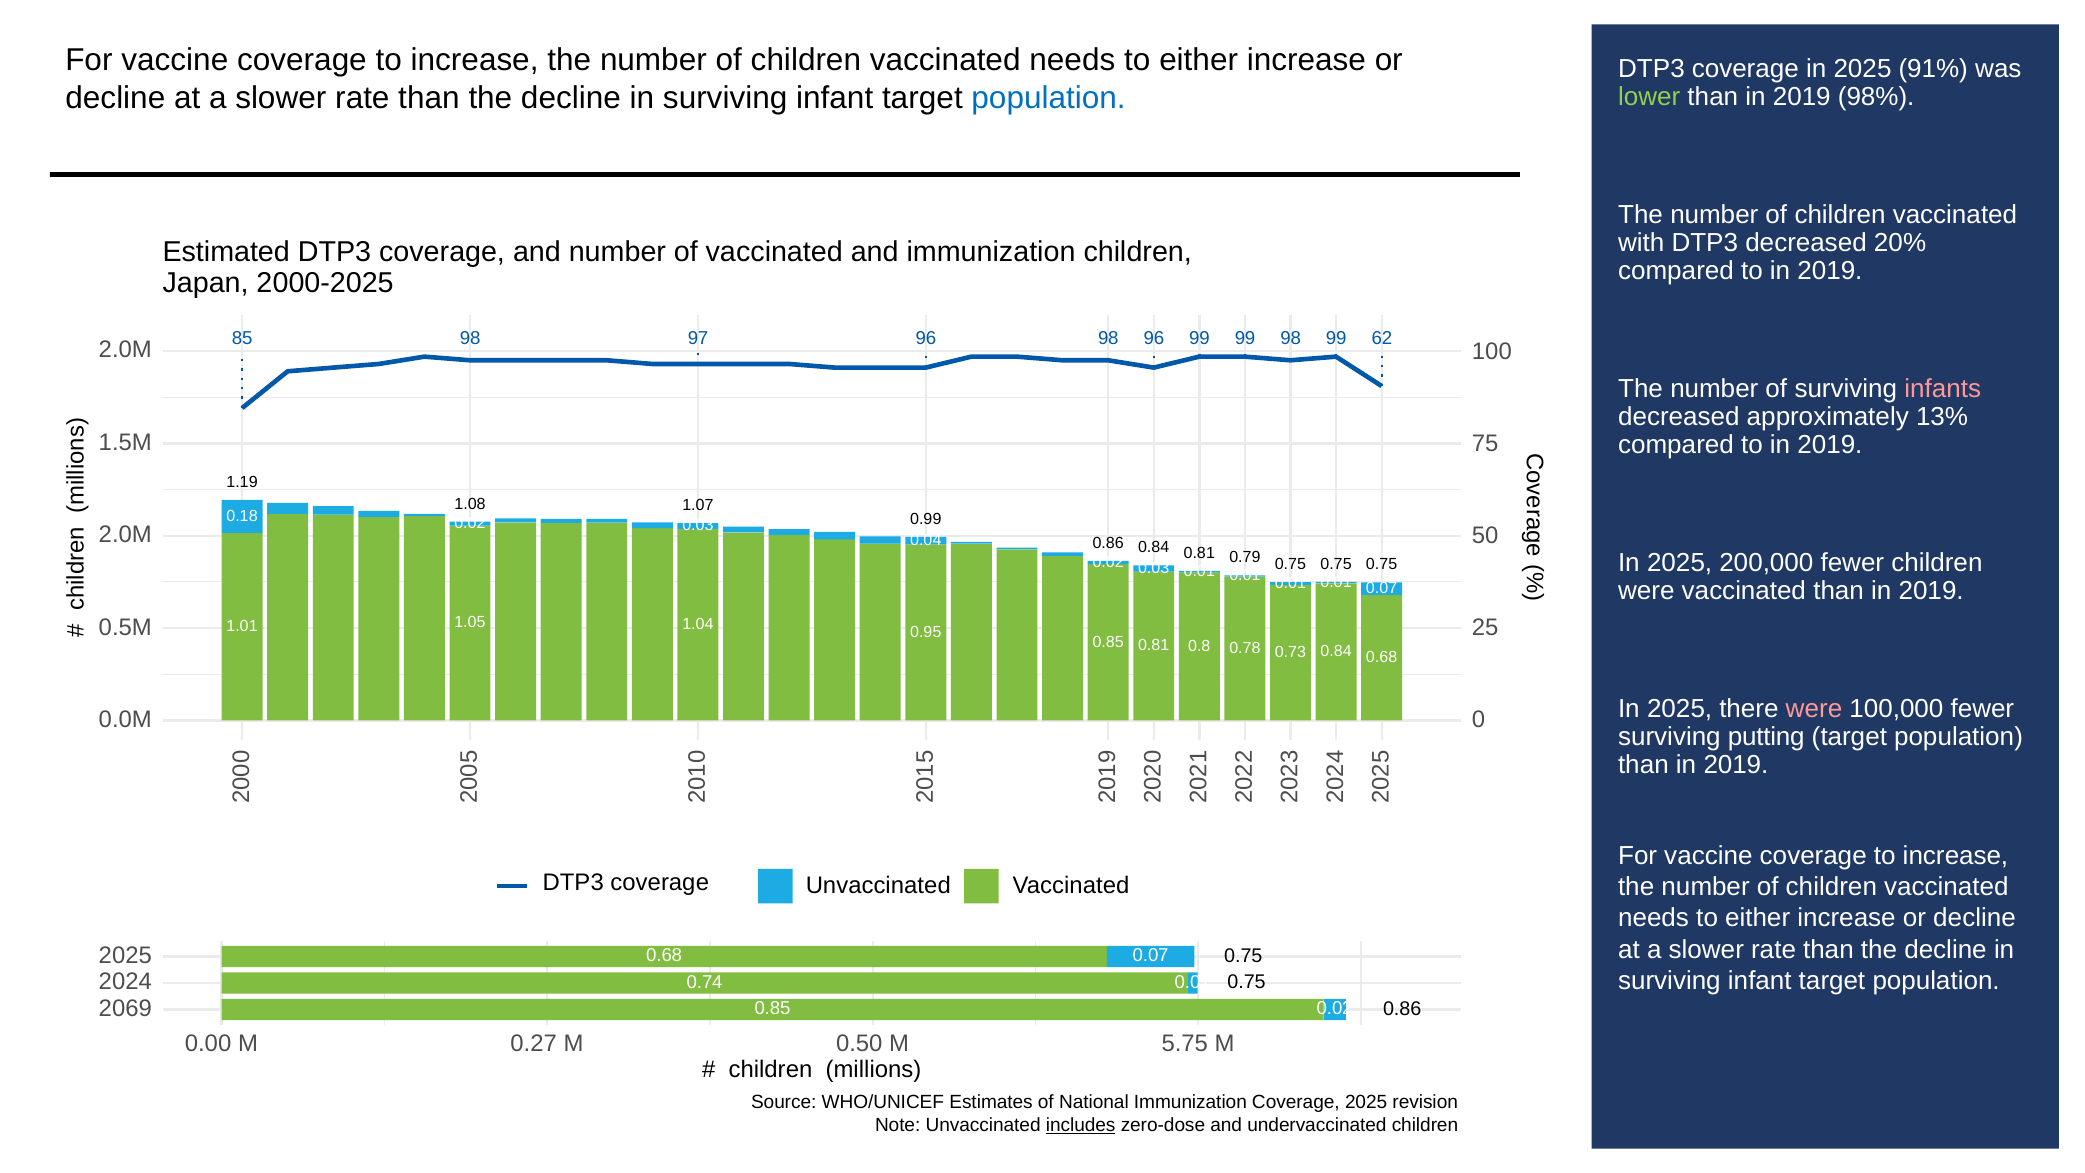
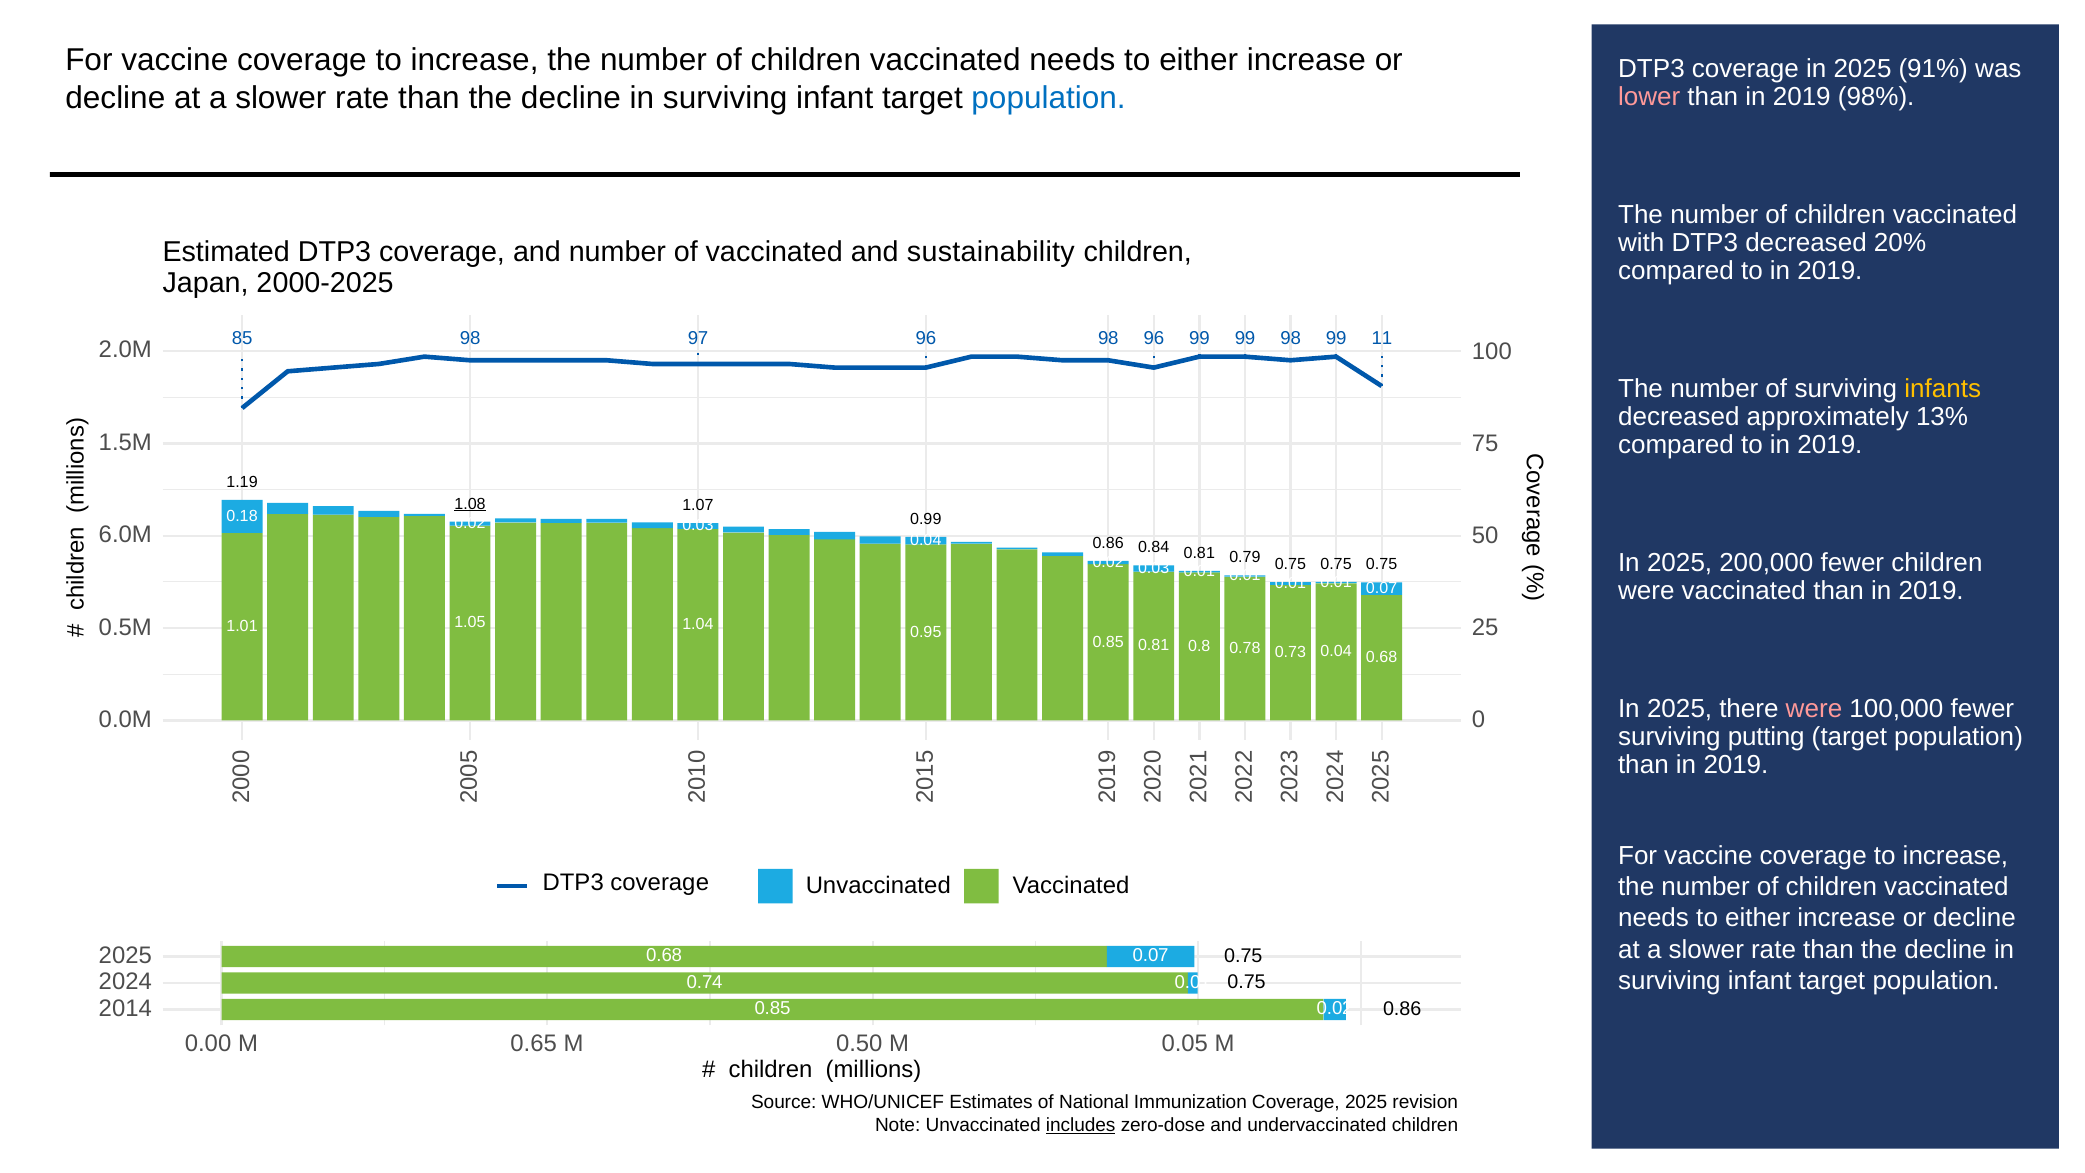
lower colour: light green -> pink
and immunization: immunization -> sustainability
62: 62 -> 11
infants colour: pink -> yellow
1.08 underline: none -> present
2.0M at (125, 535): 2.0M -> 6.0M
0.84 at (1336, 651): 0.84 -> 0.04
2069: 2069 -> 2014
0.27: 0.27 -> 0.65
5.75: 5.75 -> 0.05
